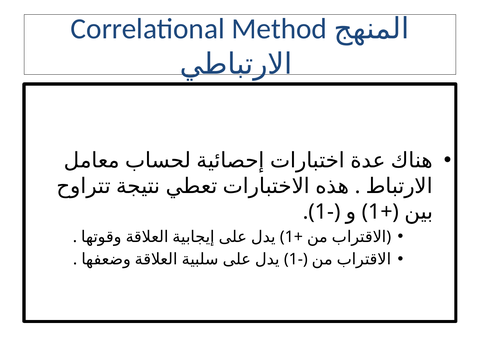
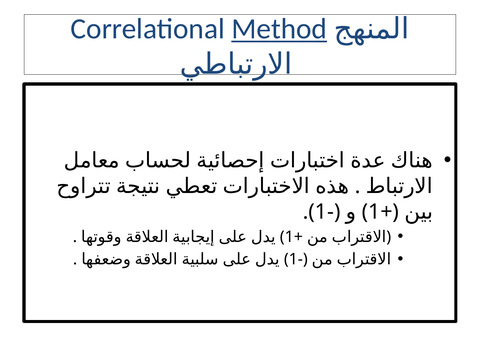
Method underline: none -> present
